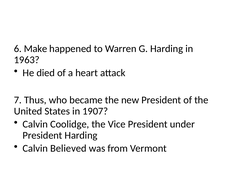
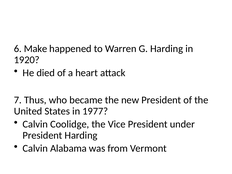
1963: 1963 -> 1920
1907: 1907 -> 1977
Believed: Believed -> Alabama
